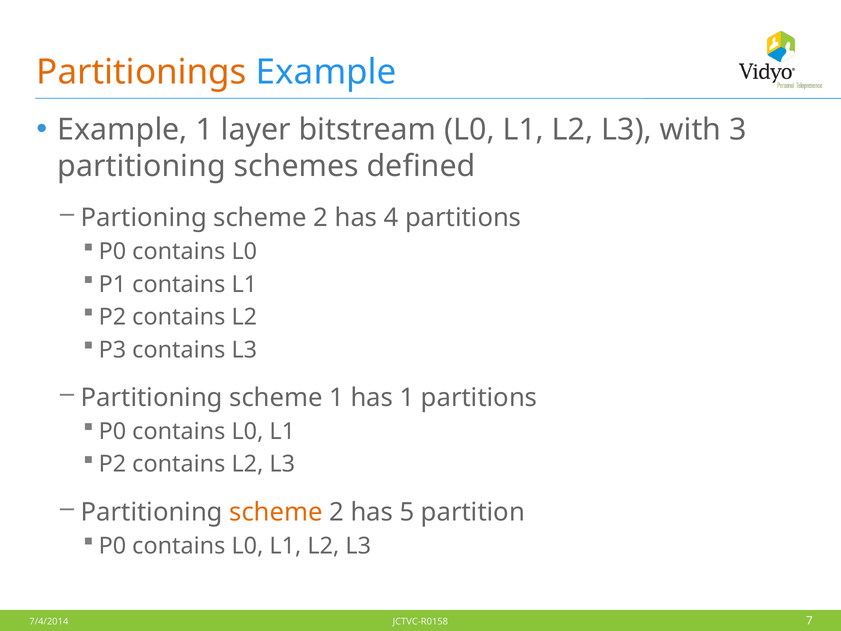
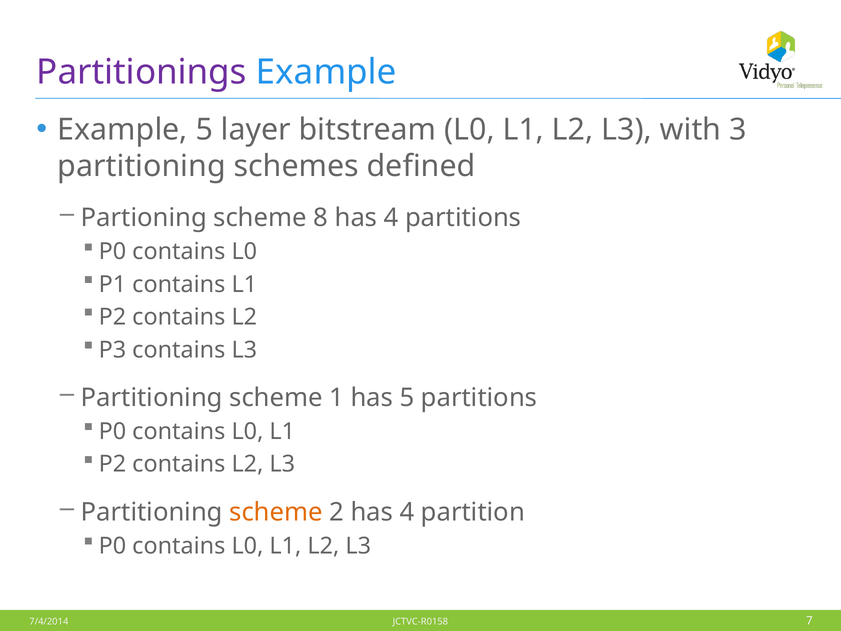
Partitionings colour: orange -> purple
Example 1: 1 -> 5
Partioning scheme 2: 2 -> 8
has 1: 1 -> 5
2 has 5: 5 -> 4
